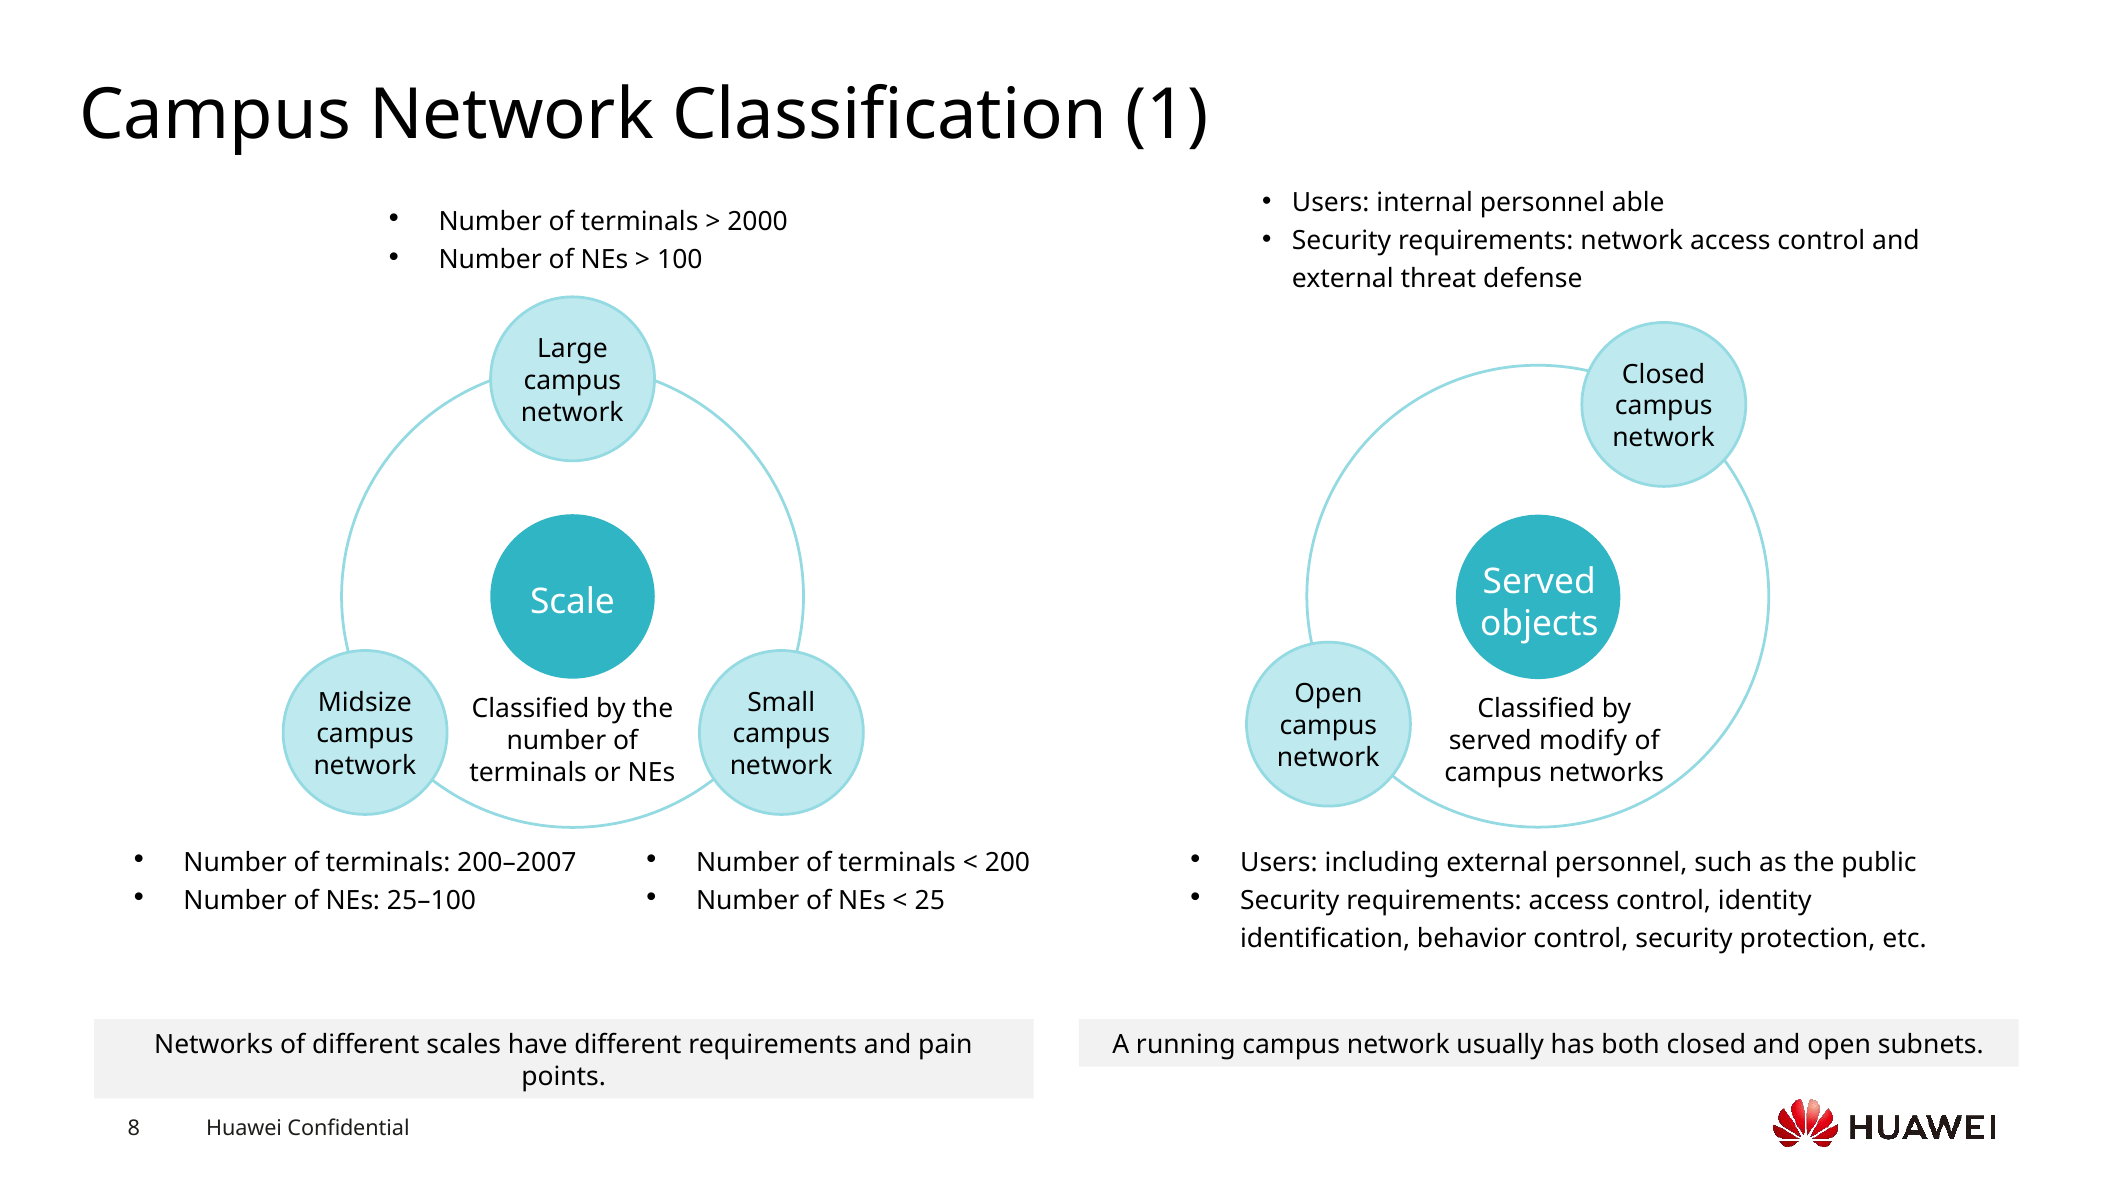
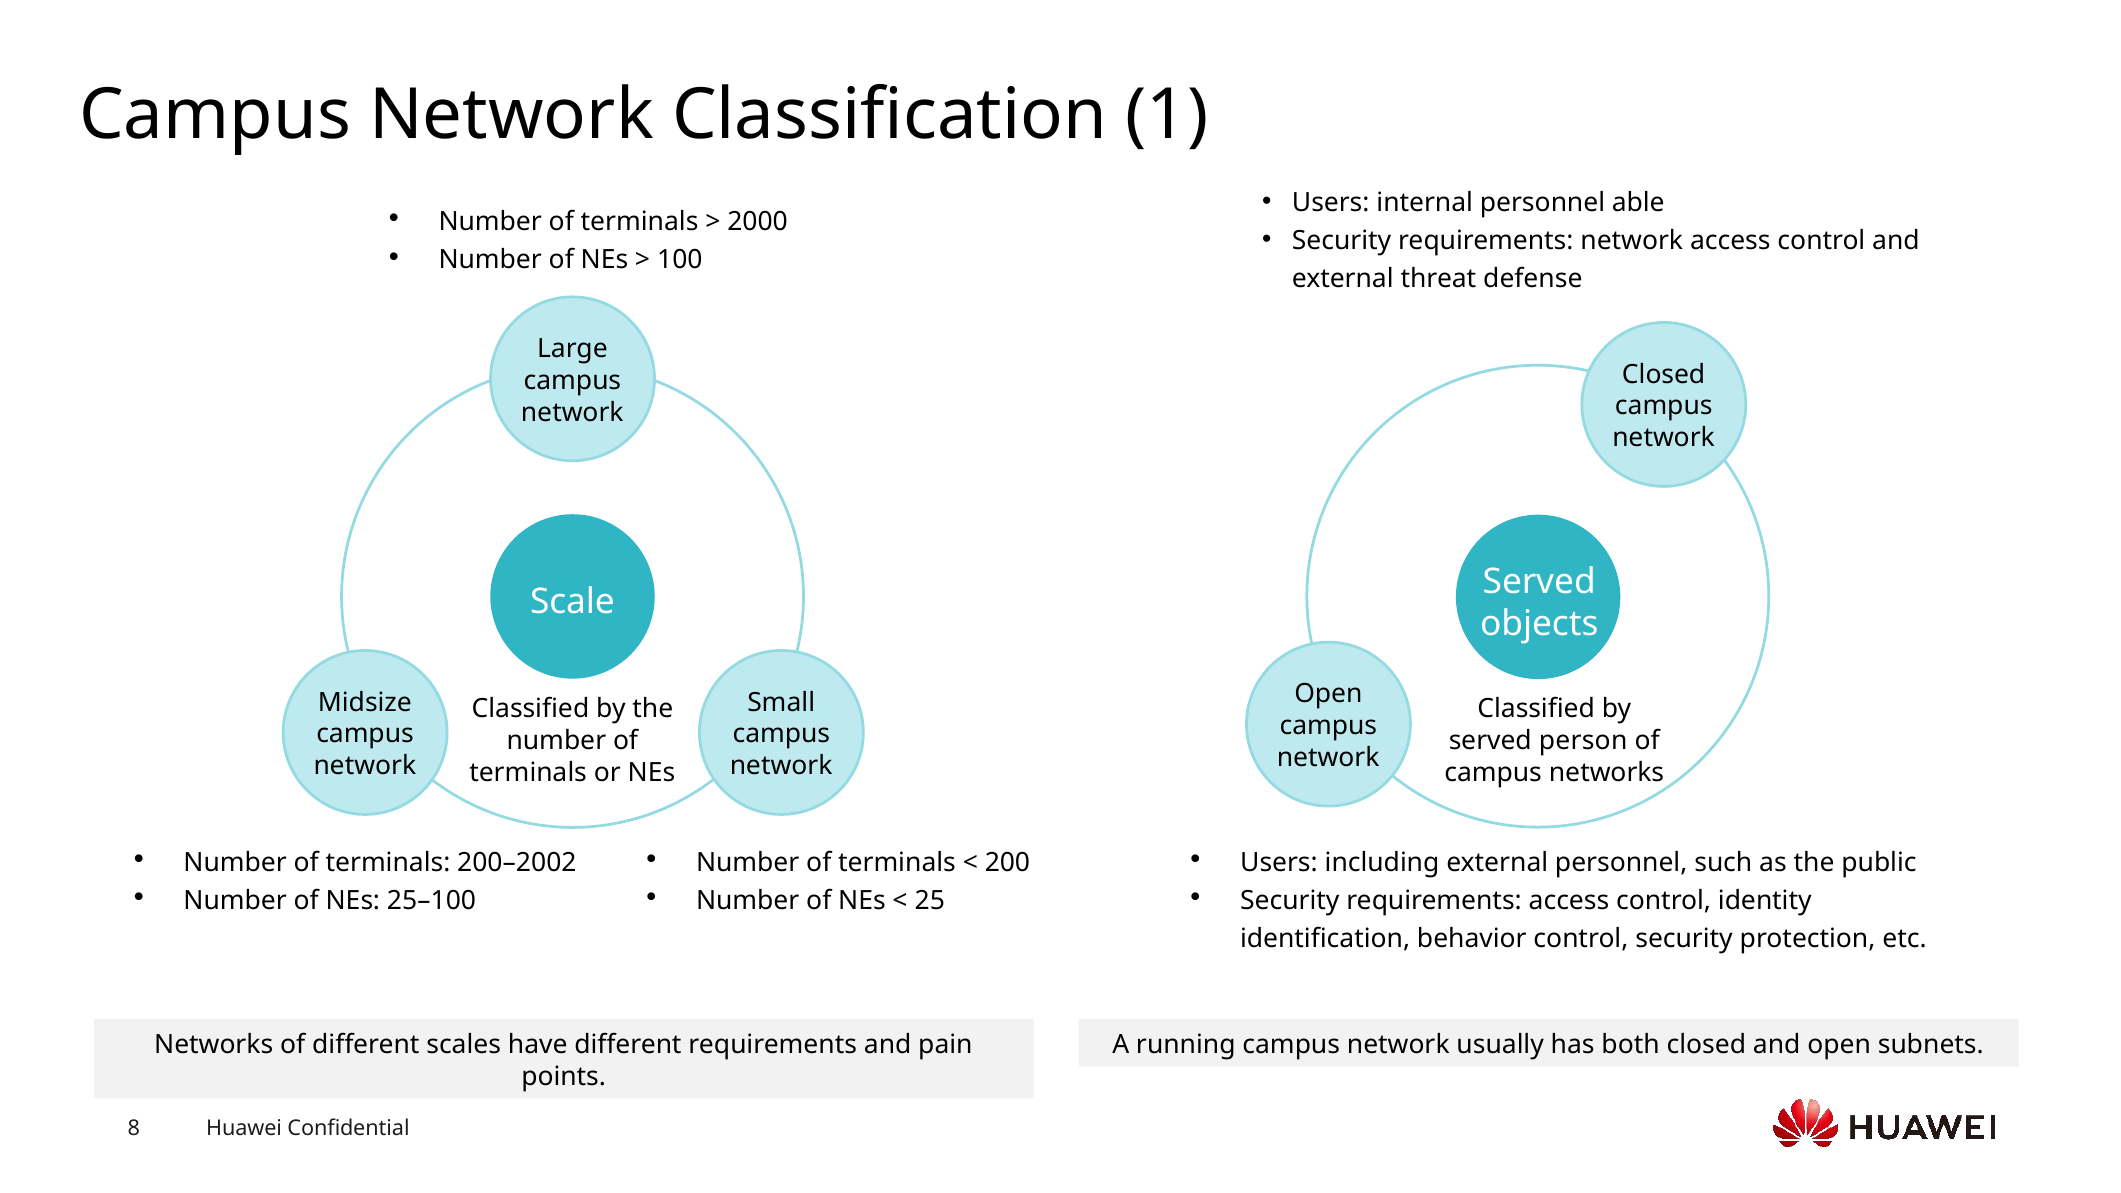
modify: modify -> person
200–2007: 200–2007 -> 200–2002
